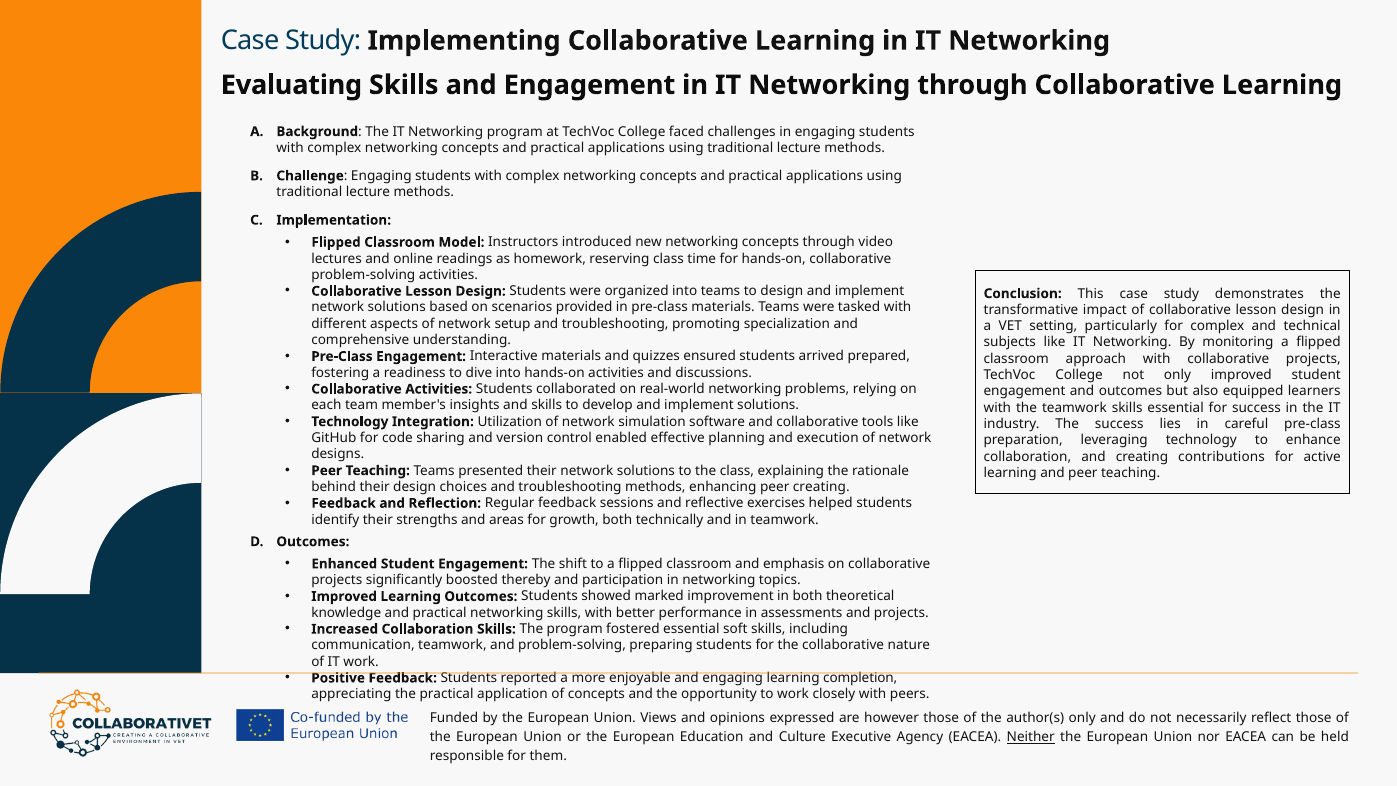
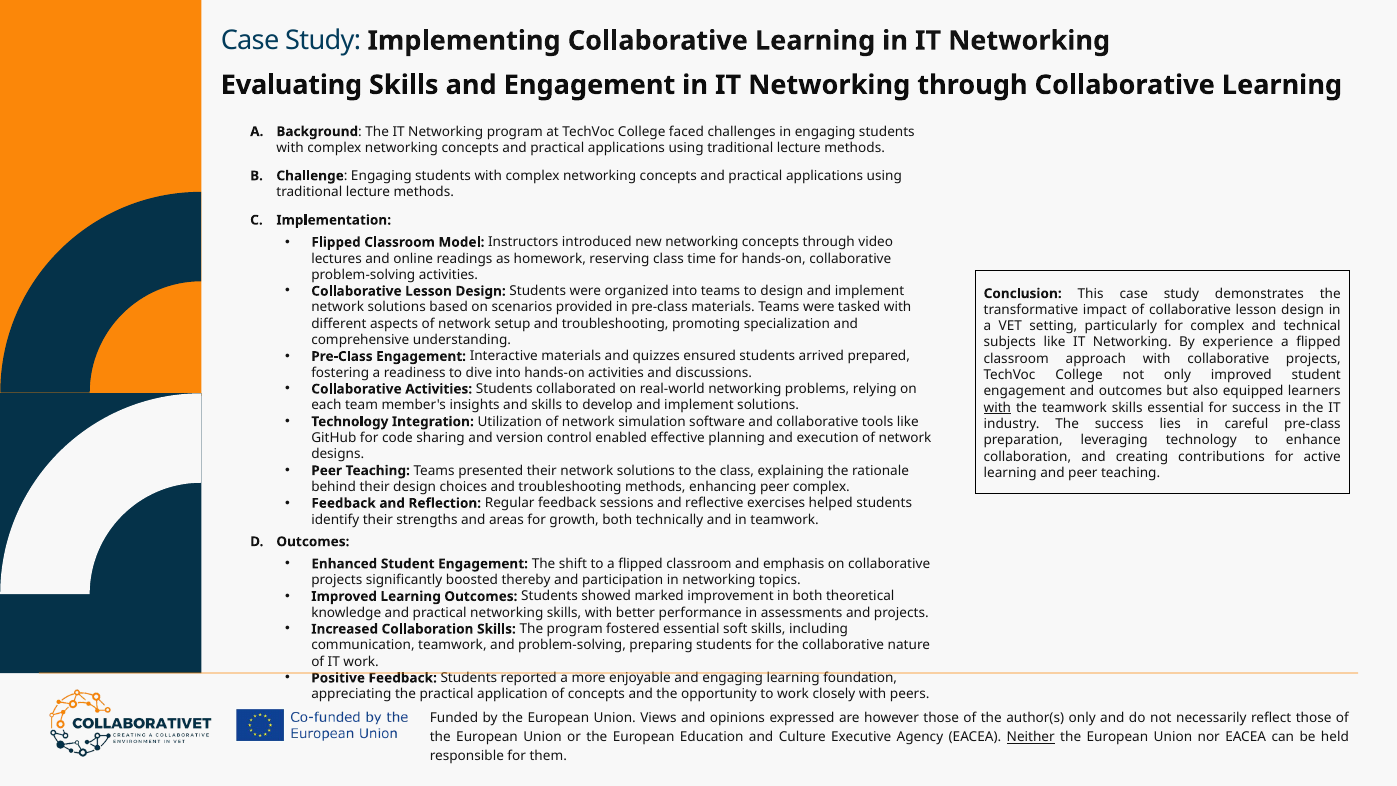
monitoring: monitoring -> experience
with at (997, 408) underline: none -> present
peer creating: creating -> complex
completion: completion -> foundation
